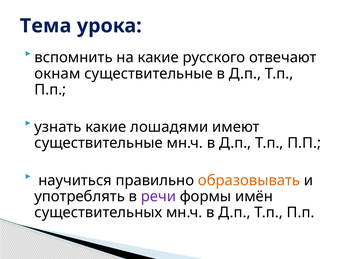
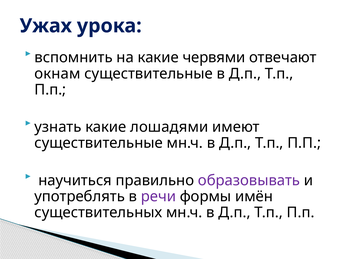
Тема: Тема -> Ужах
русского: русского -> червями
образовывать colour: orange -> purple
